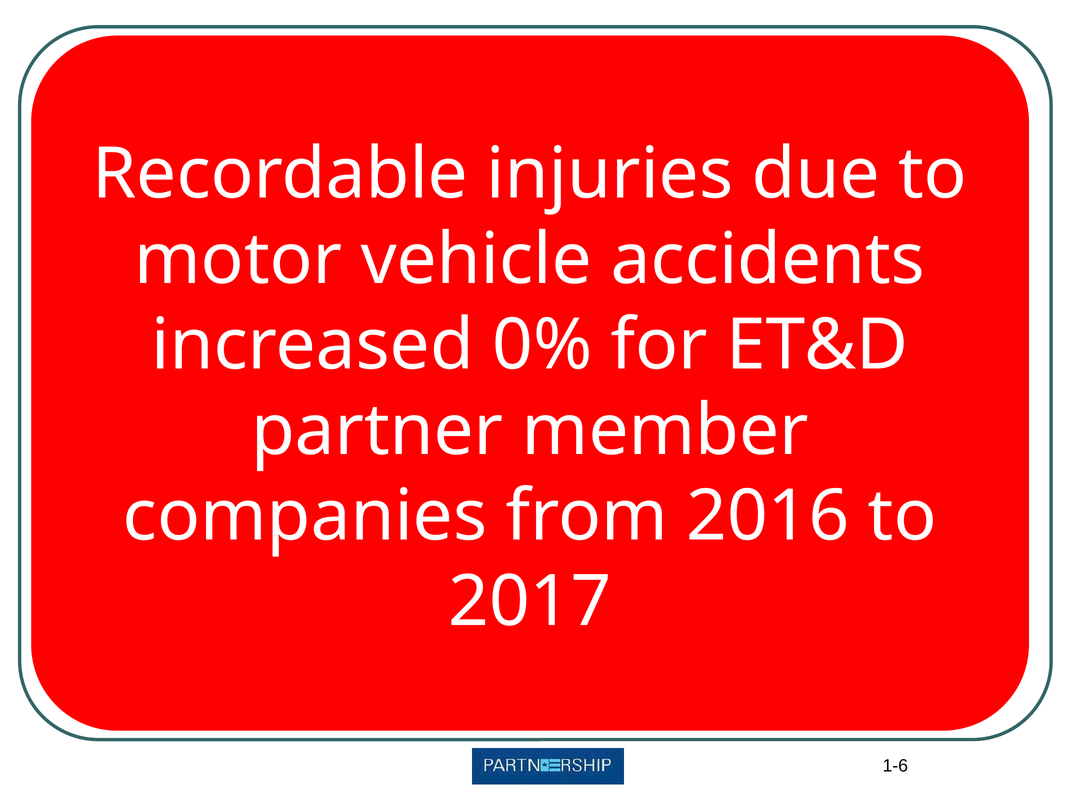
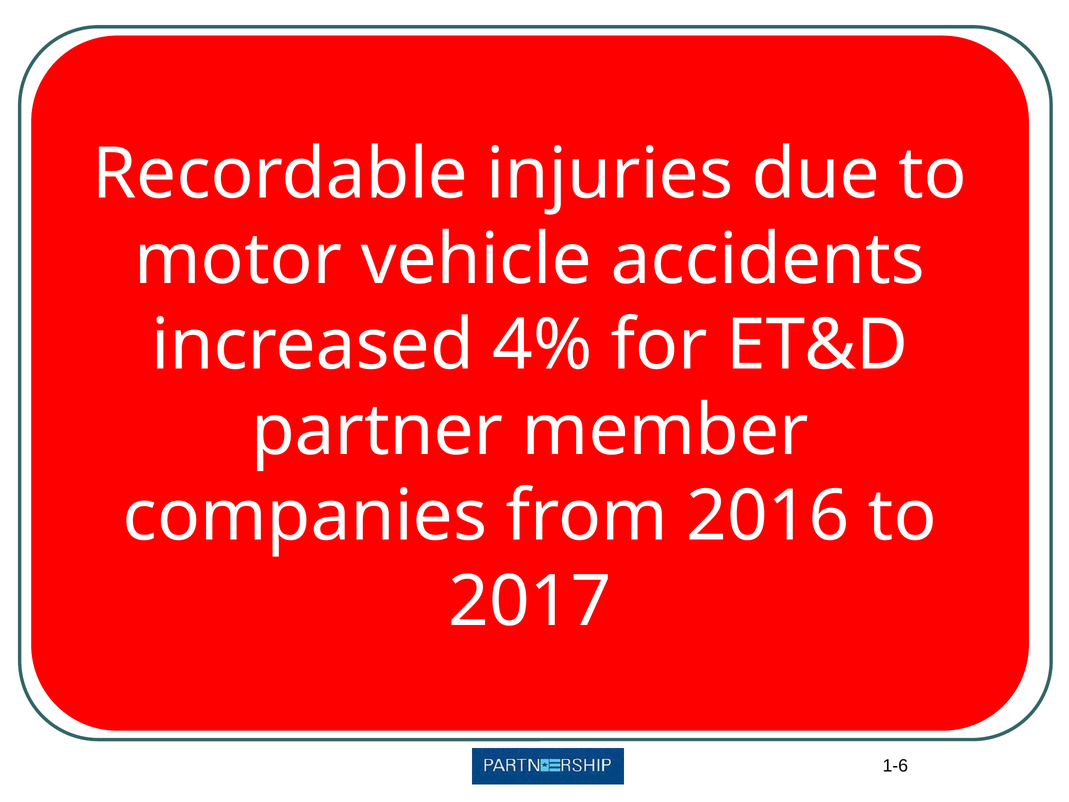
0%: 0% -> 4%
